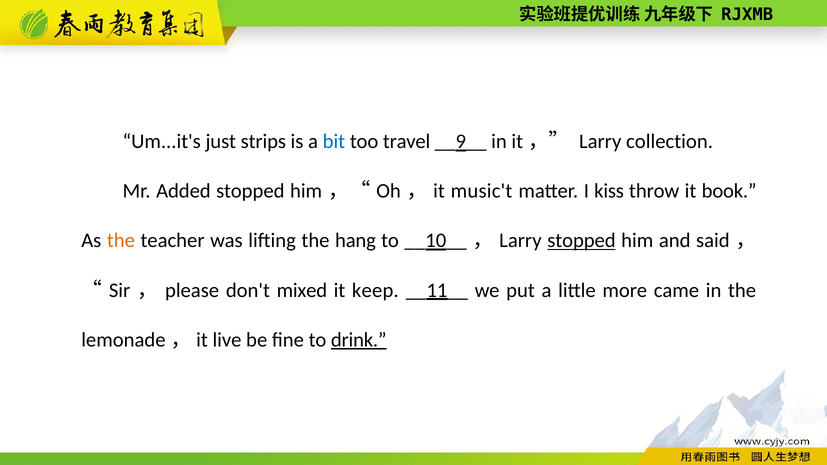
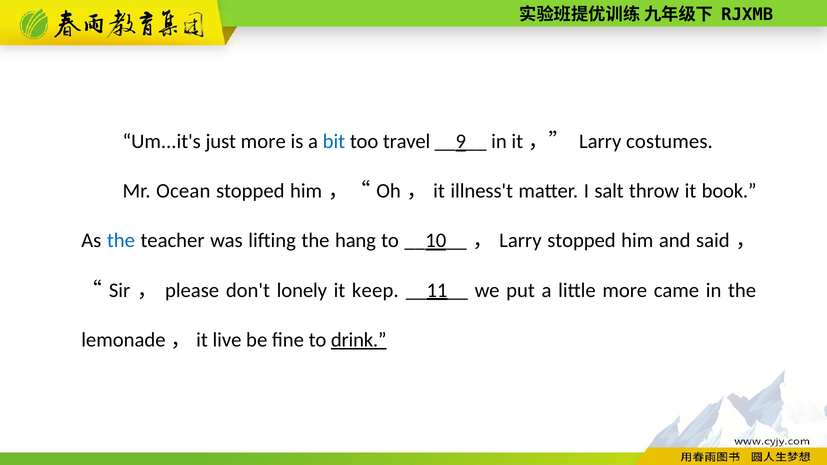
just strips: strips -> more
collection: collection -> costumes
Added: Added -> Ocean
music't: music't -> illness't
kiss: kiss -> salt
the at (121, 241) colour: orange -> blue
stopped at (581, 241) underline: present -> none
mixed: mixed -> lonely
